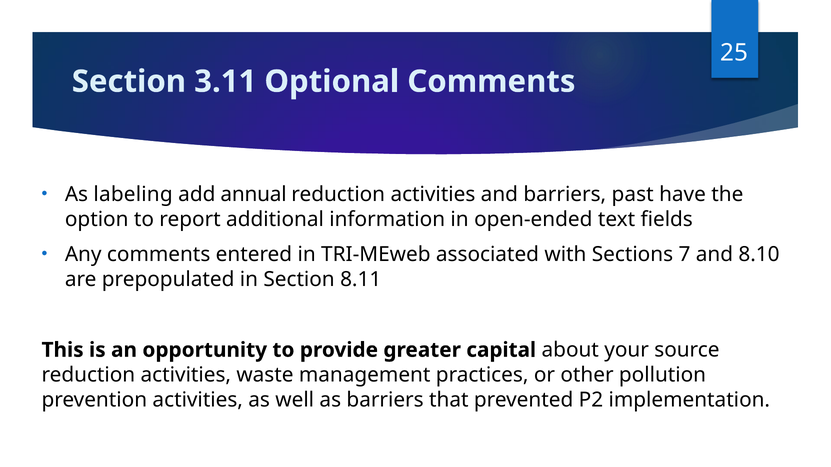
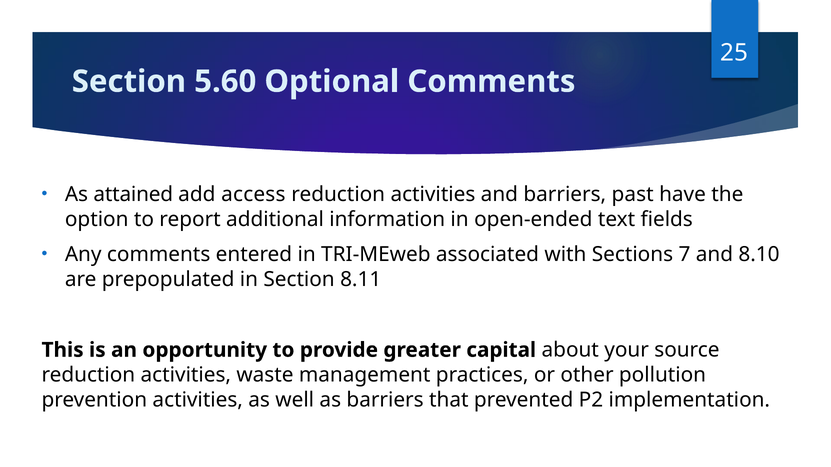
3.11: 3.11 -> 5.60
labeling: labeling -> attained
annual: annual -> access
